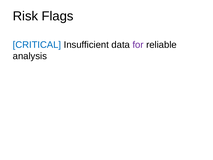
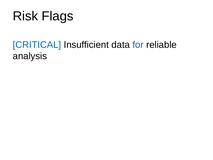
for colour: purple -> blue
